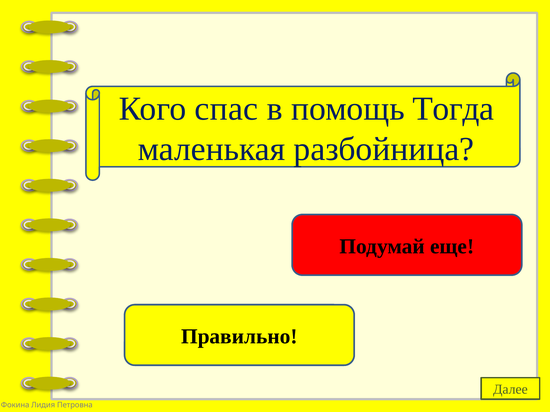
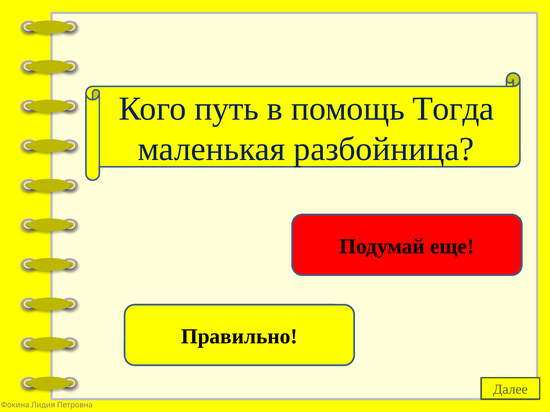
спас: спас -> путь
